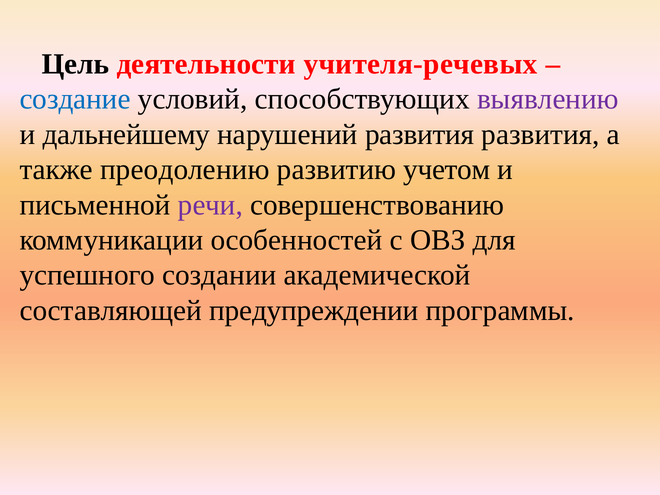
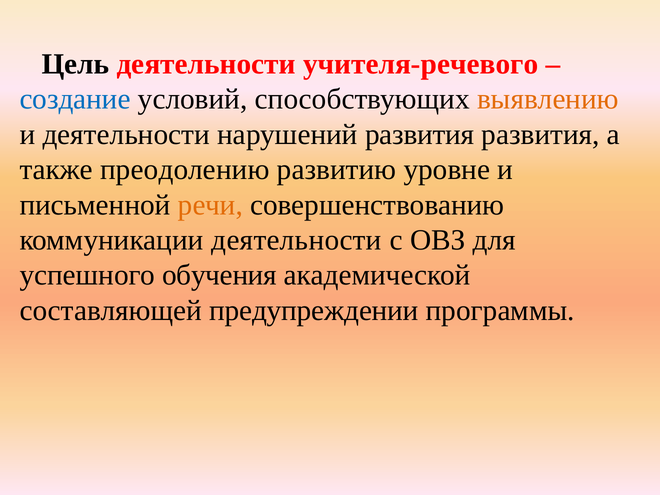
учителя-речевых: учителя-речевых -> учителя-речевого
выявлению colour: purple -> orange
и дальнейшему: дальнейшему -> деятельности
учетом: учетом -> уровне
речи colour: purple -> orange
коммуникации особенностей: особенностей -> деятельности
создании: создании -> обучения
